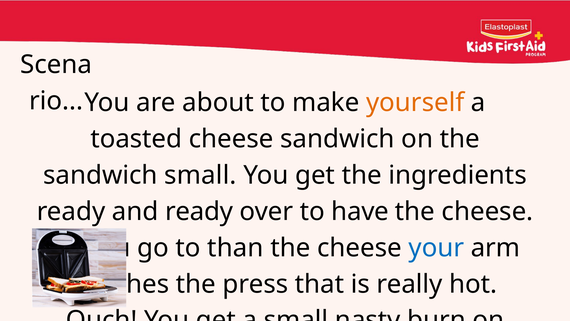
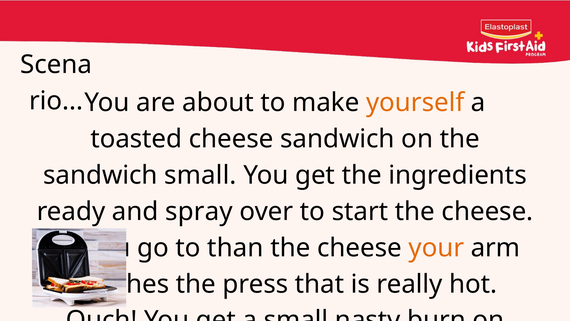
and ready: ready -> spray
have: have -> start
your at (436, 248) colour: blue -> orange
